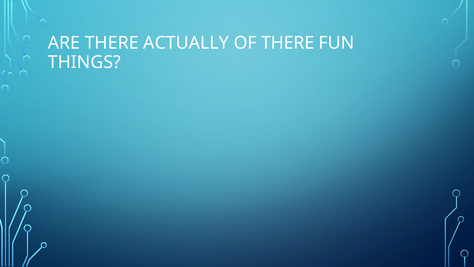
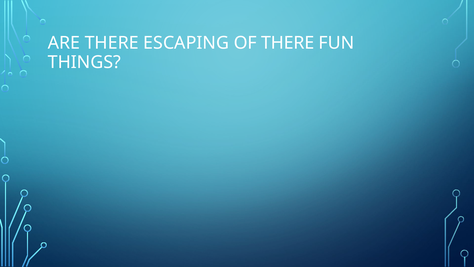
ACTUALLY: ACTUALLY -> ESCAPING
